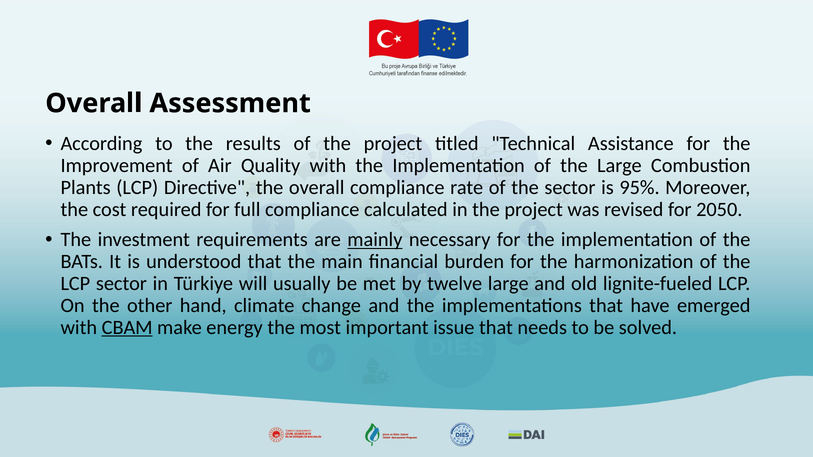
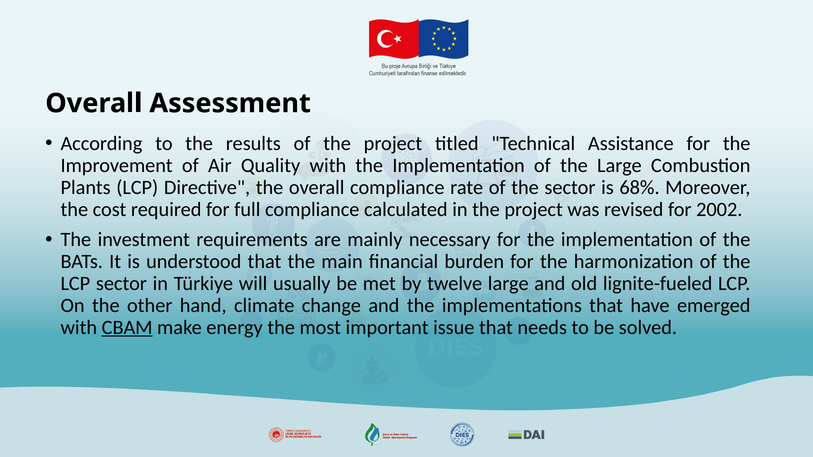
95%: 95% -> 68%
2050: 2050 -> 2002
mainly underline: present -> none
